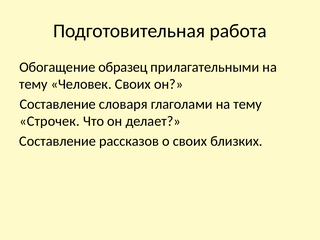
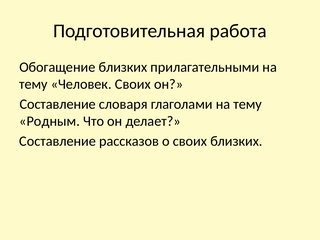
Обогащение образец: образец -> близких
Строчек: Строчек -> Родным
